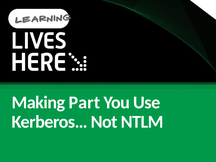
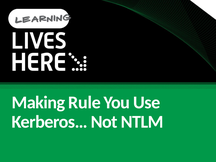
Part: Part -> Rule
